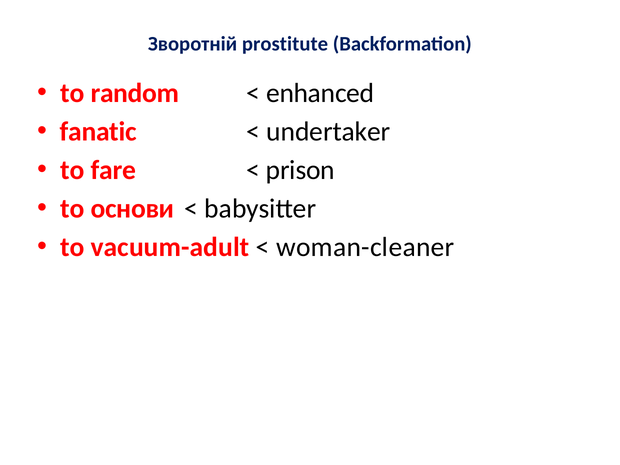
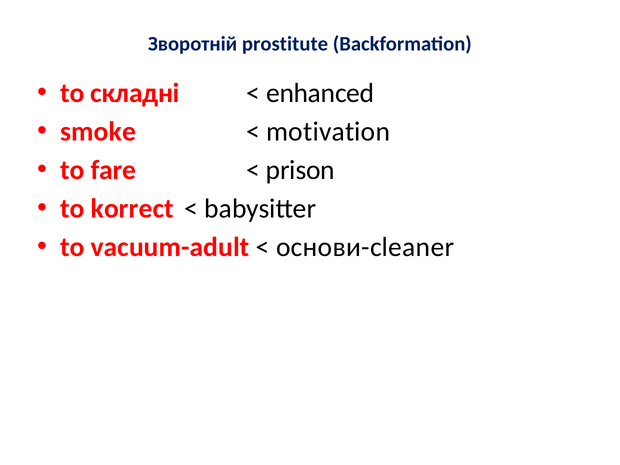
random: random -> складні
fanatic: fanatic -> smoke
undertaker: undertaker -> motivation
основи: основи -> korrect
woman-cleaner: woman-cleaner -> основи-cleaner
